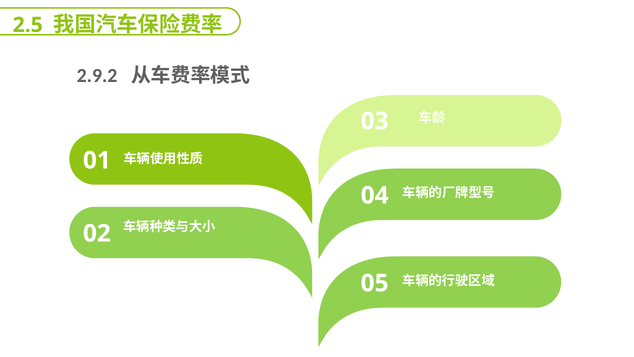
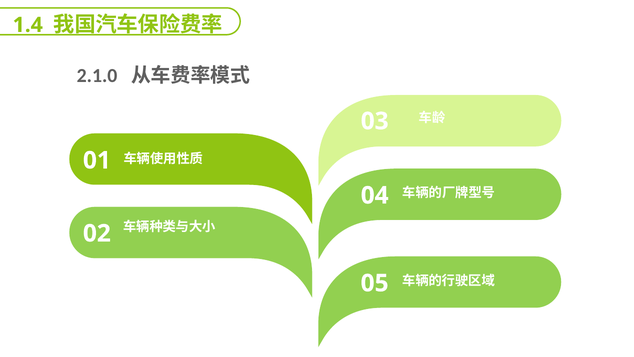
2.5: 2.5 -> 1.4
2.9.2: 2.9.2 -> 2.1.0
